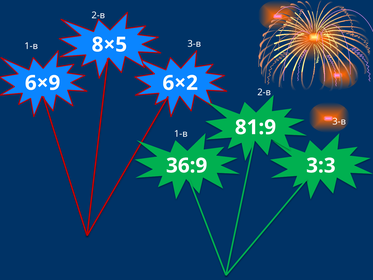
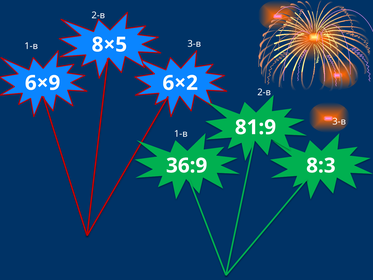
3:3: 3:3 -> 8:3
